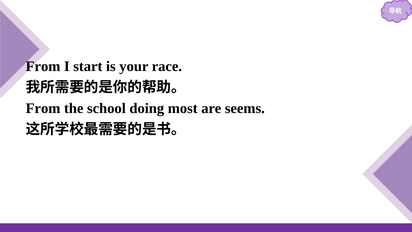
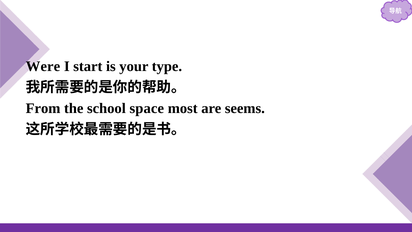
From at (43, 66): From -> Were
race: race -> type
doing: doing -> space
